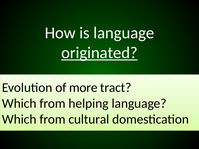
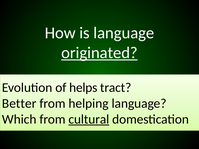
more: more -> helps
Which at (19, 104): Which -> Better
cultural underline: none -> present
